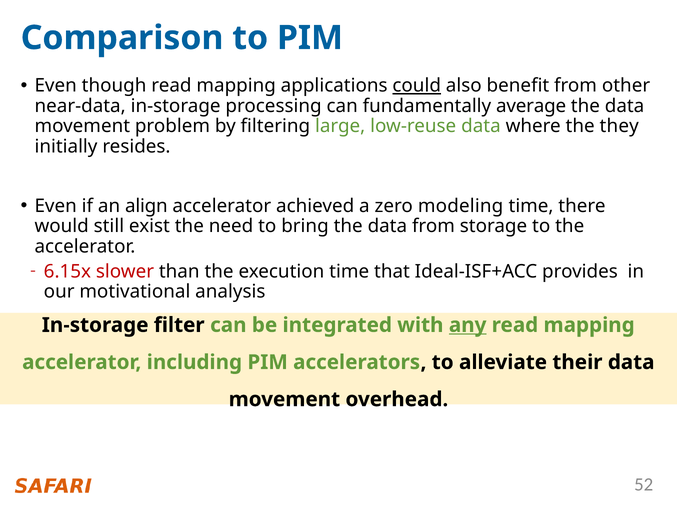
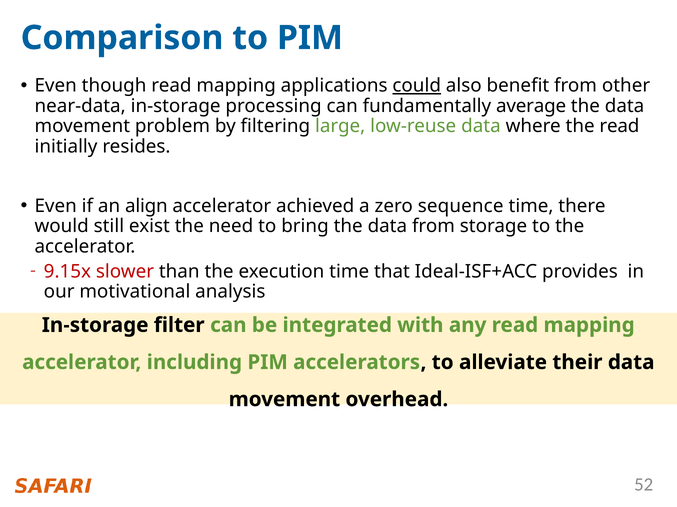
the they: they -> read
modeling: modeling -> sequence
6.15x: 6.15x -> 9.15x
any underline: present -> none
